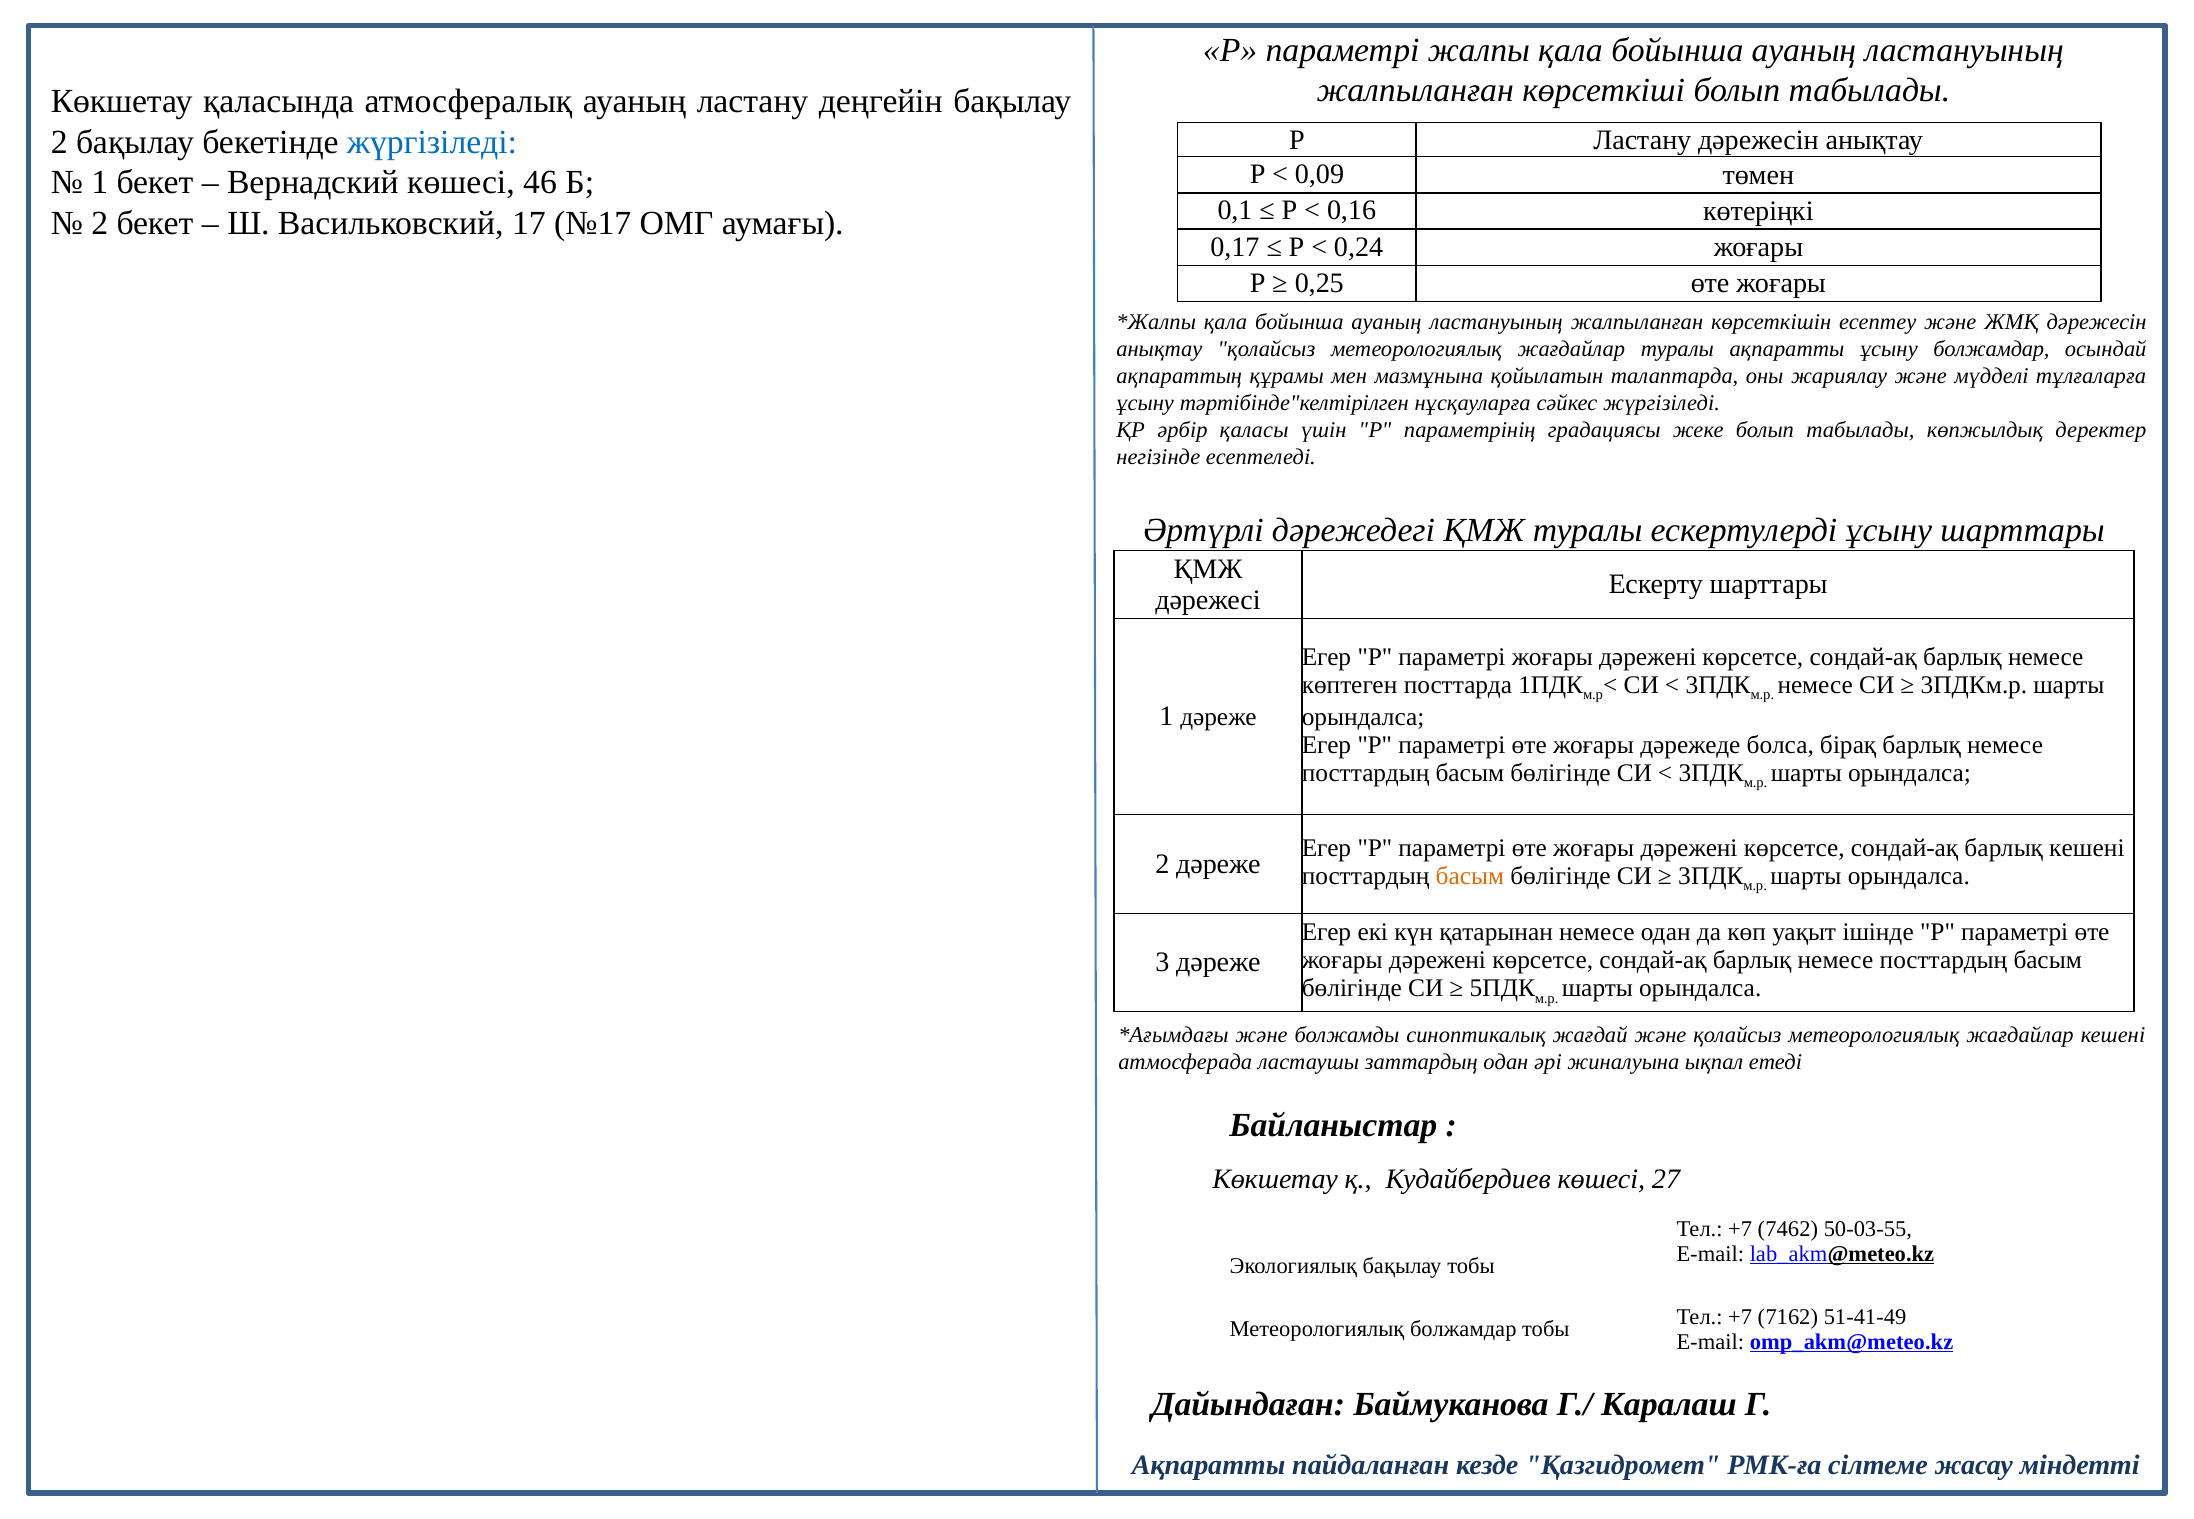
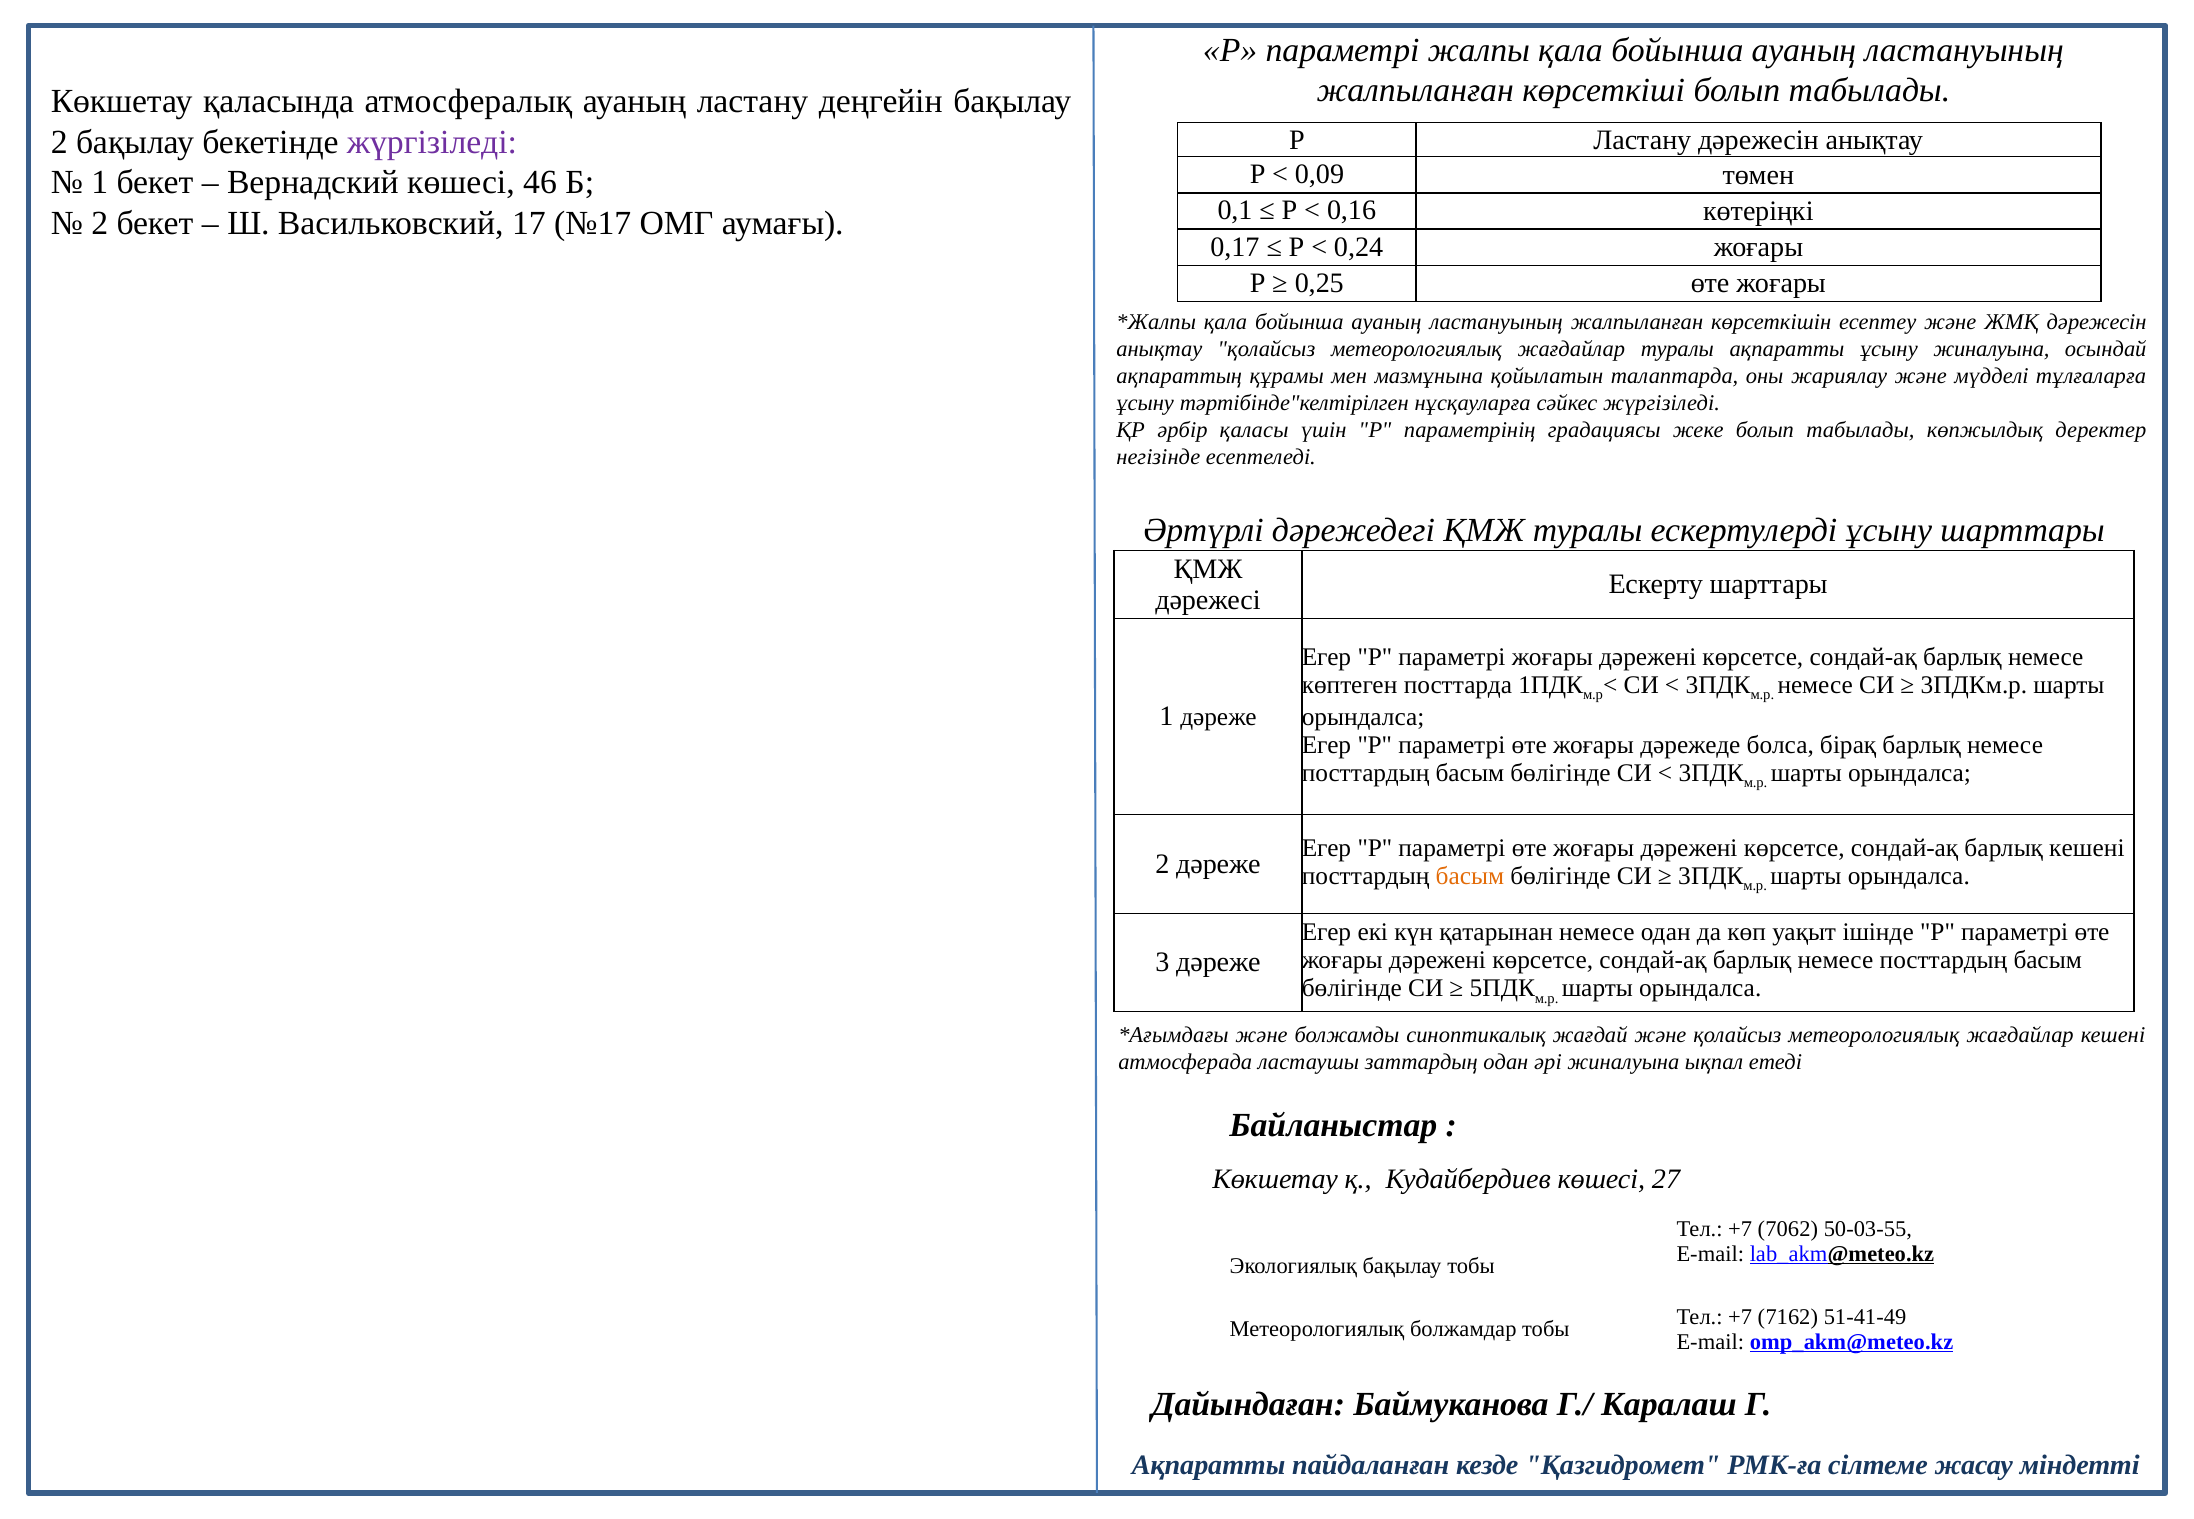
жүргізіледі at (432, 142) colour: blue -> purple
ұсыну болжамдар: болжамдар -> жиналуына
7462: 7462 -> 7062
